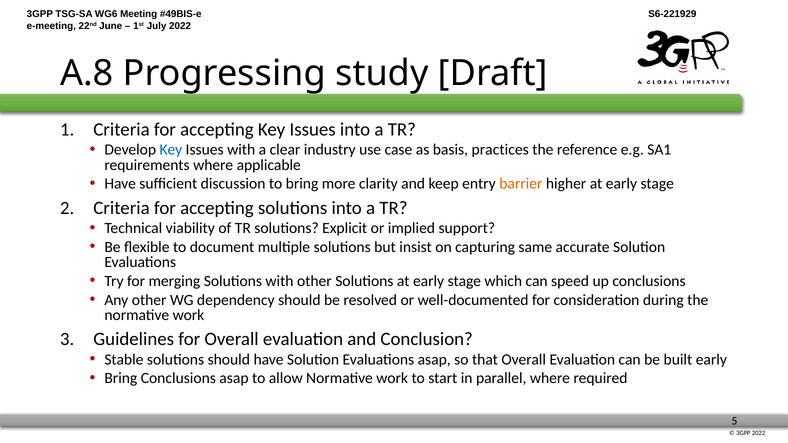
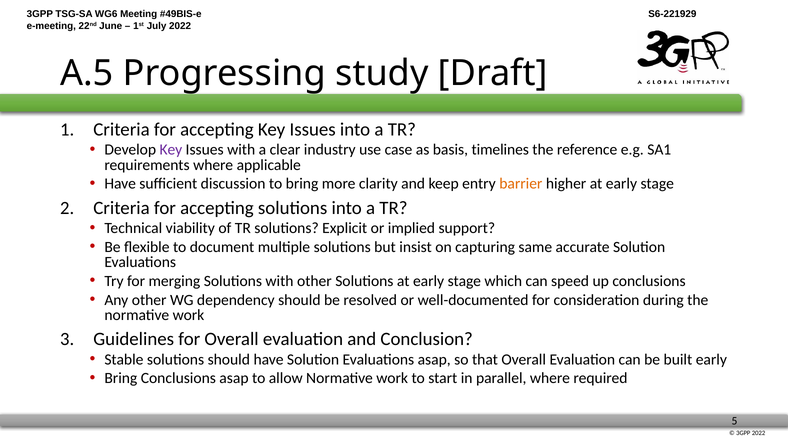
A.8: A.8 -> A.5
Key at (171, 150) colour: blue -> purple
practices: practices -> timelines
